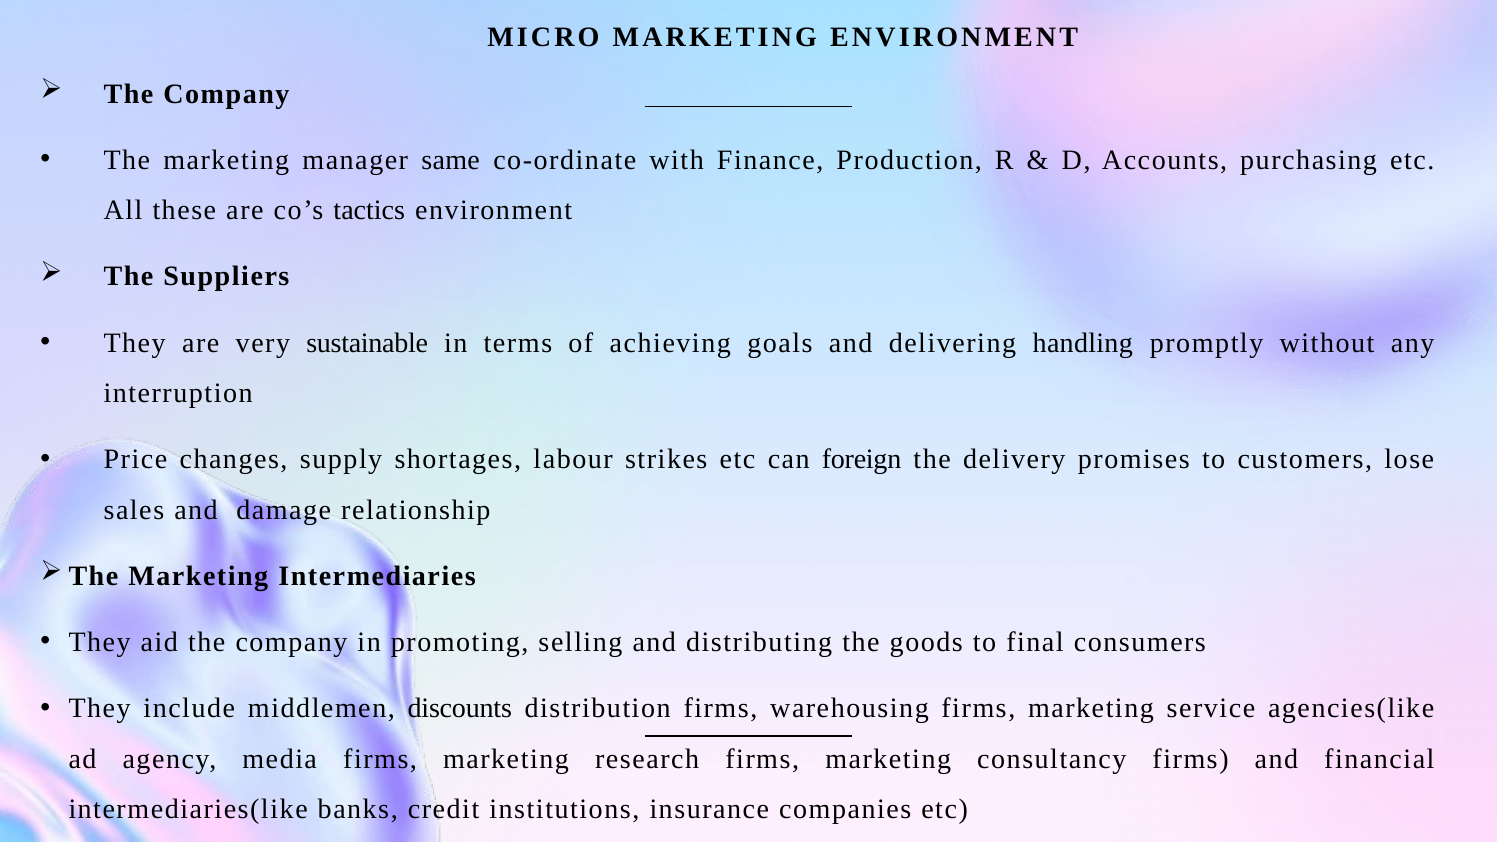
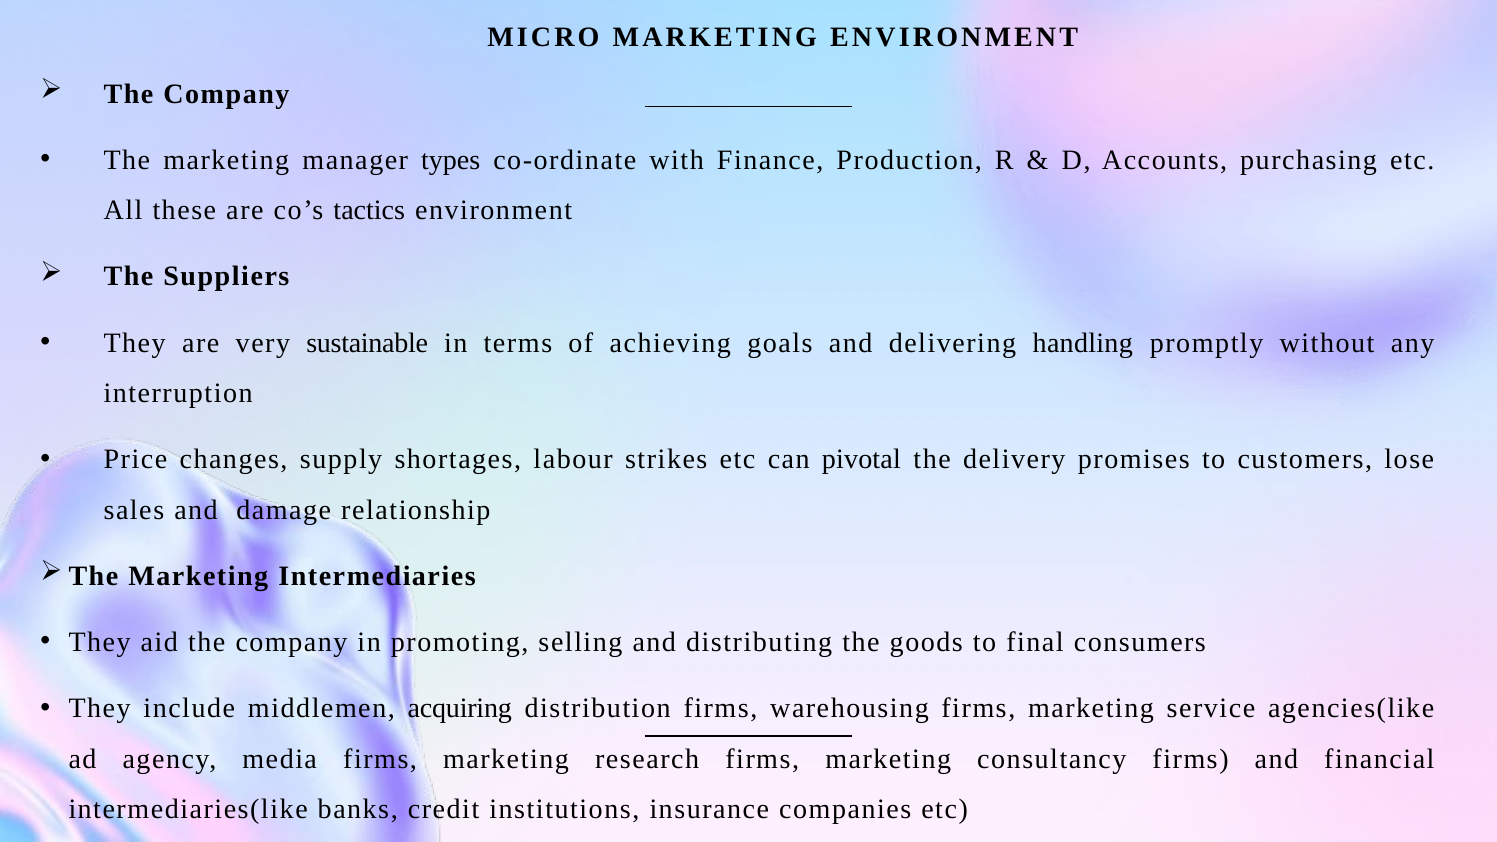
same: same -> types
foreign: foreign -> pivotal
discounts: discounts -> acquiring
